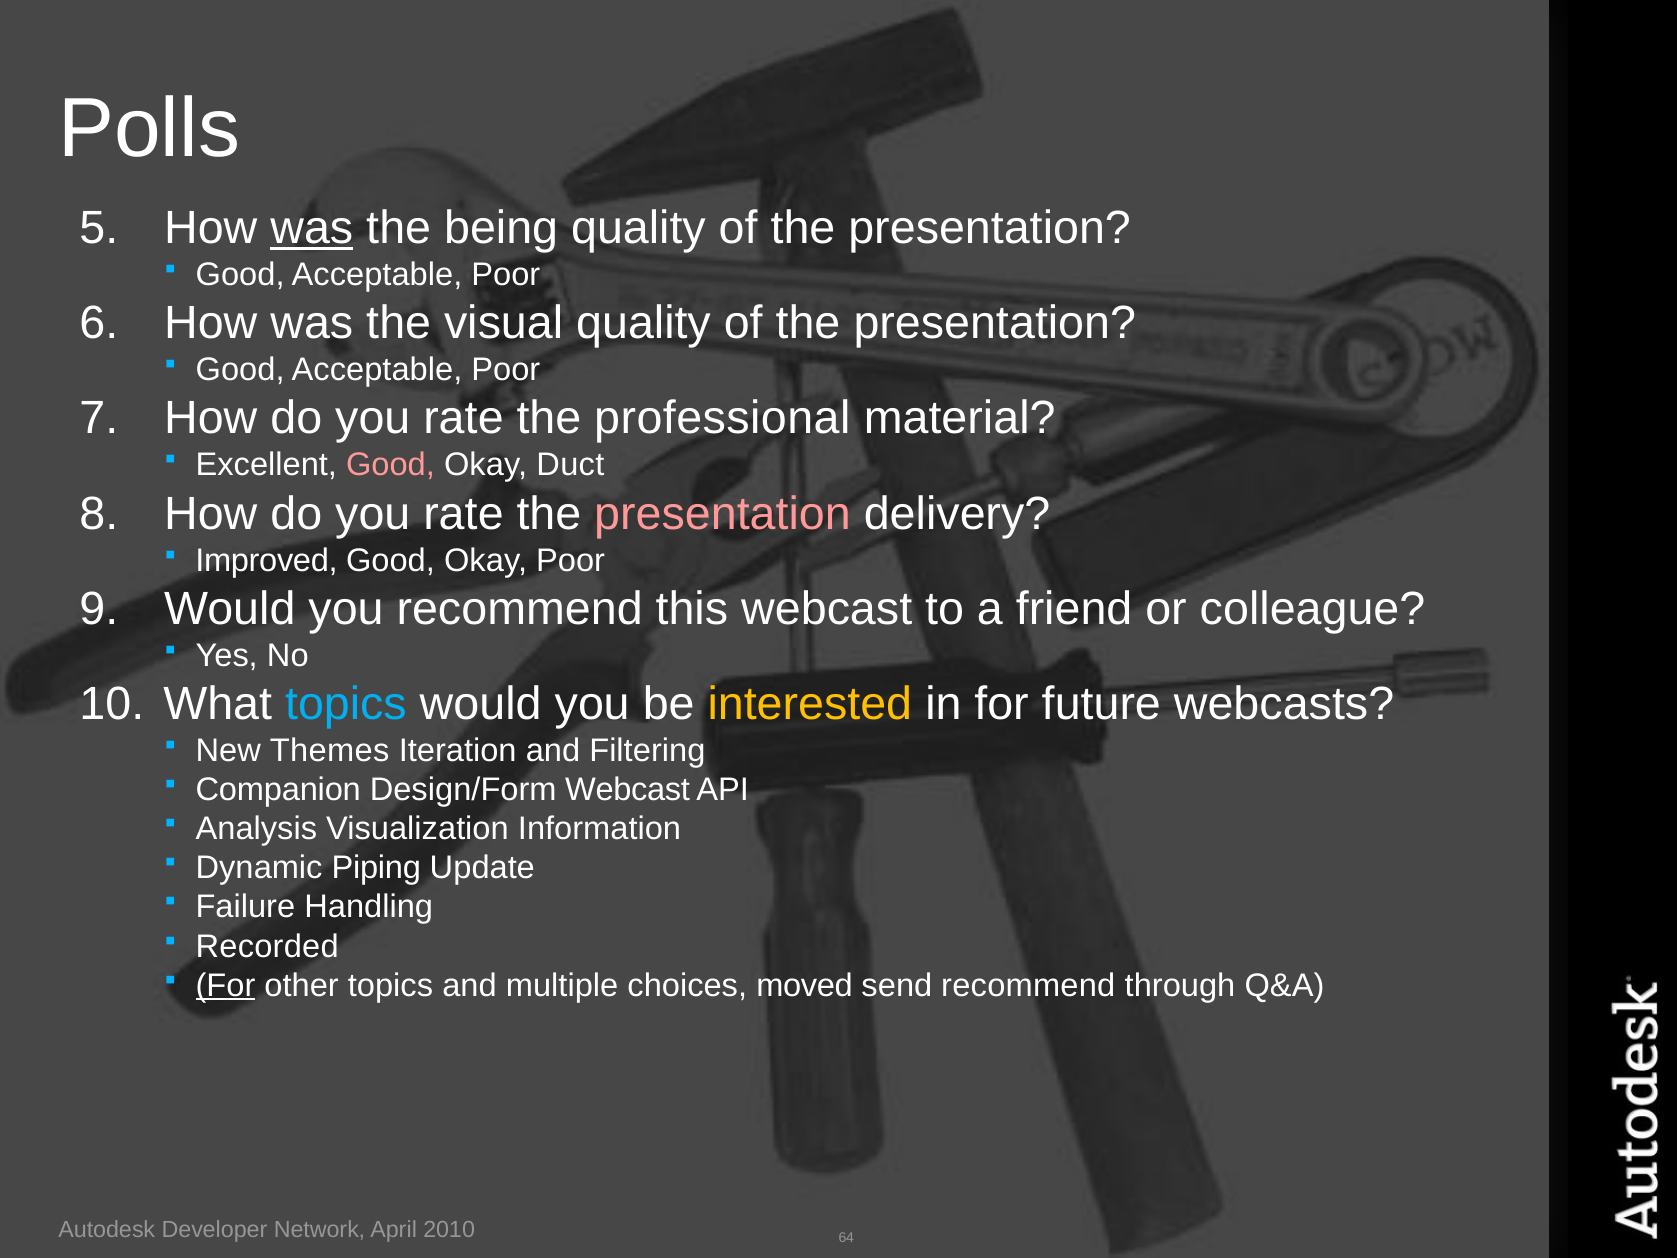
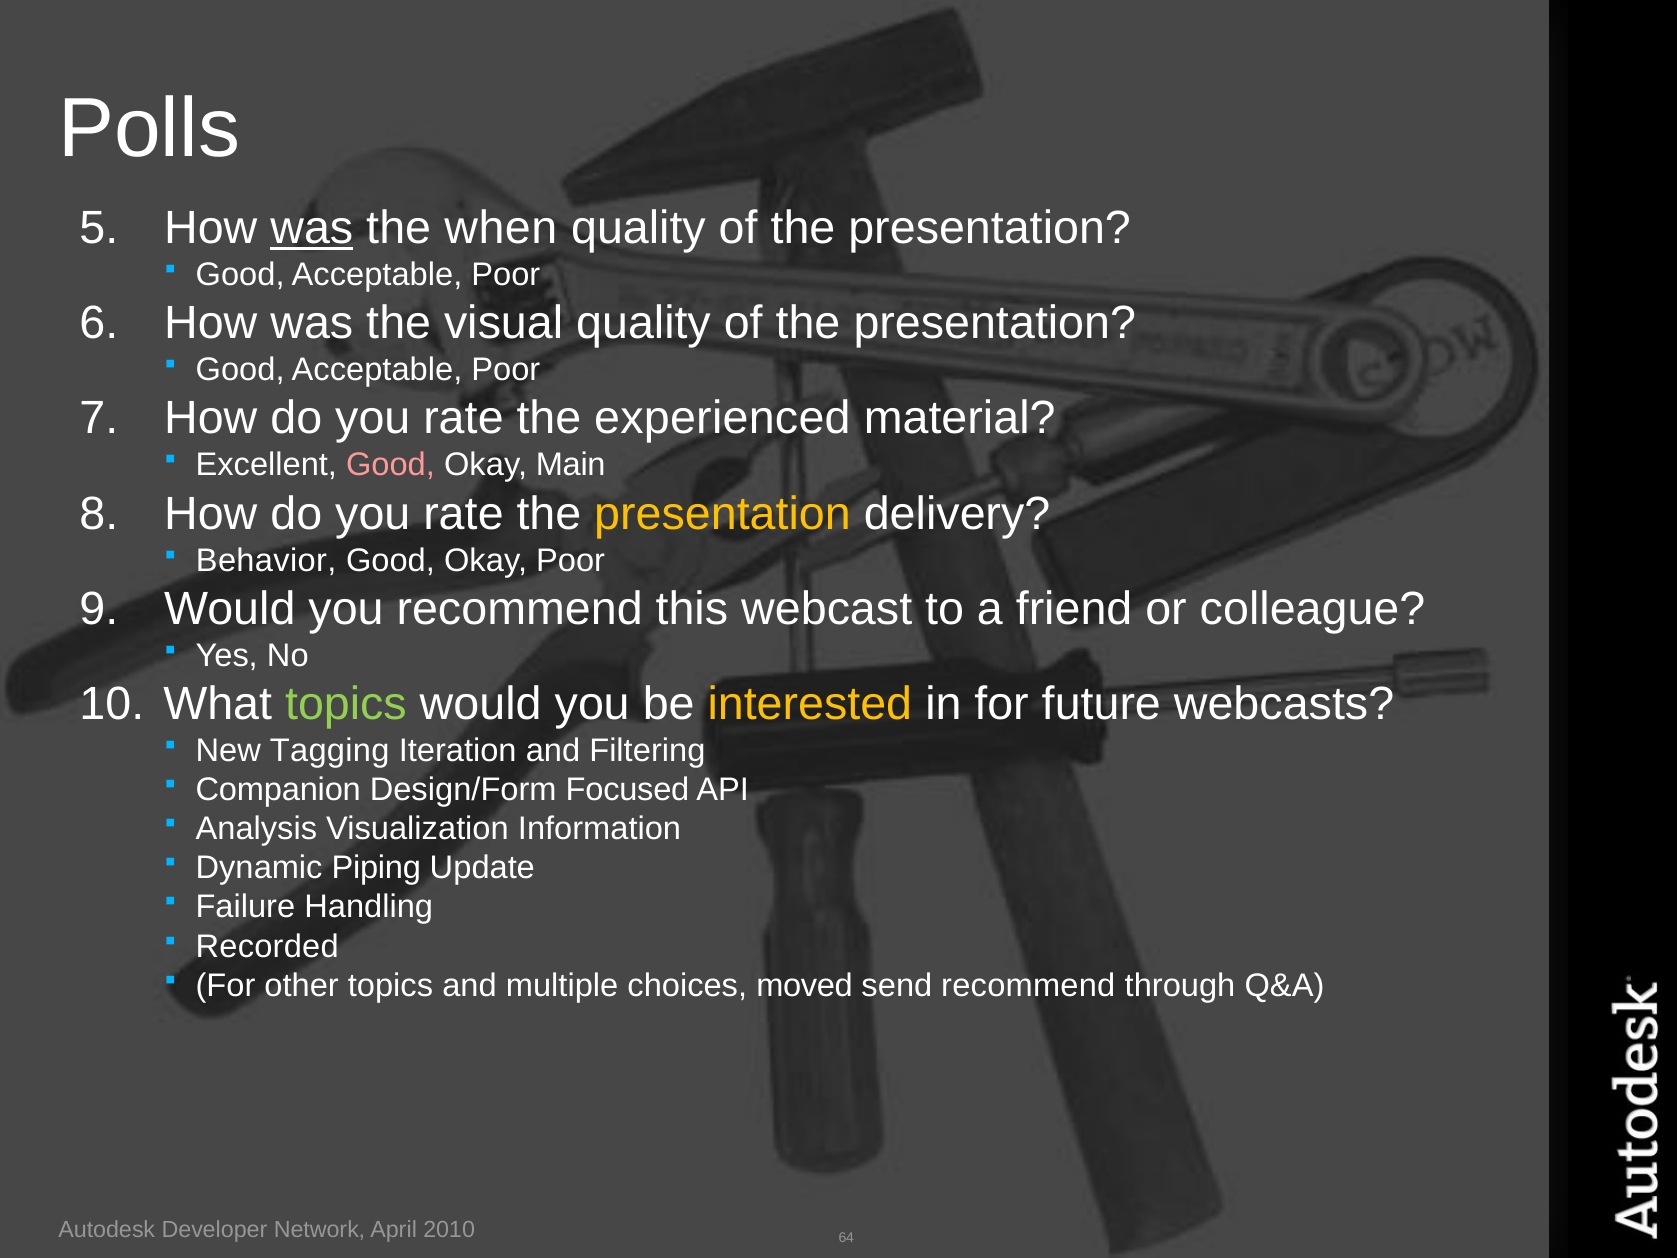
being: being -> when
professional: professional -> experienced
Duct: Duct -> Main
presentation at (723, 514) colour: pink -> yellow
Improved: Improved -> Behavior
topics at (346, 704) colour: light blue -> light green
Themes: Themes -> Tagging
Design/Form Webcast: Webcast -> Focused
For at (226, 985) underline: present -> none
